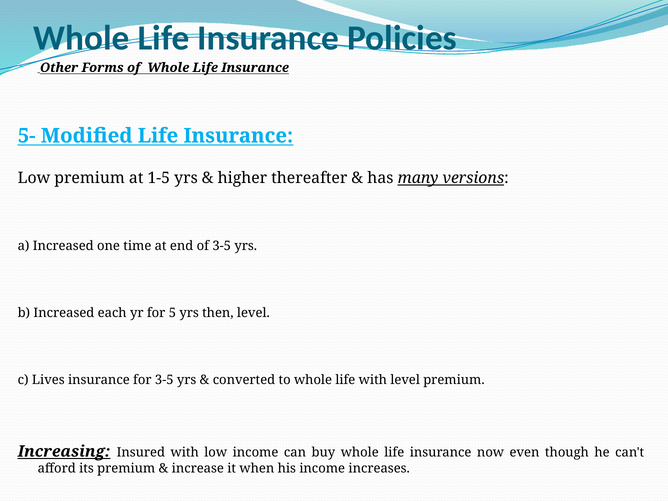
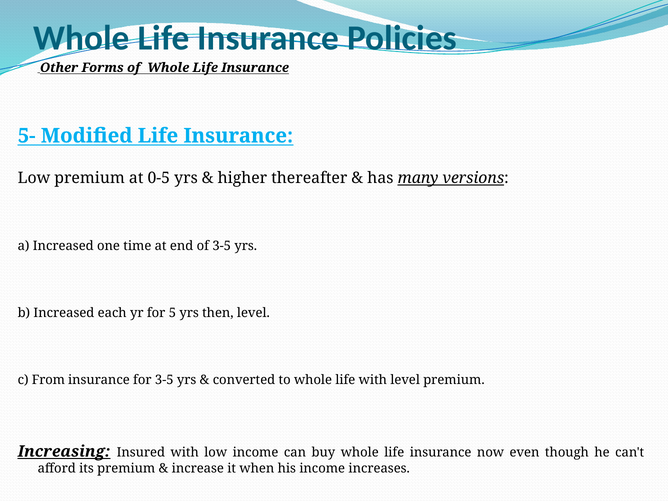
1-5: 1-5 -> 0-5
Lives: Lives -> From
